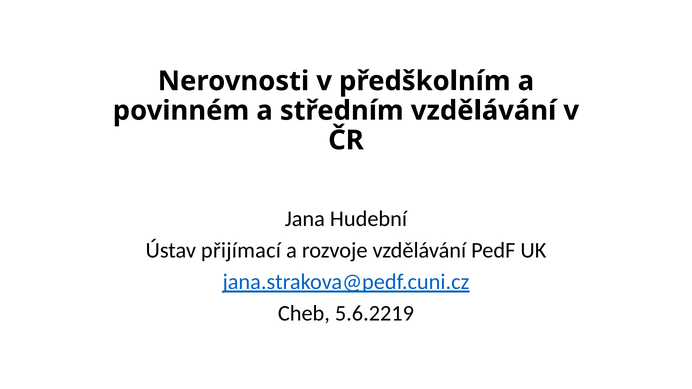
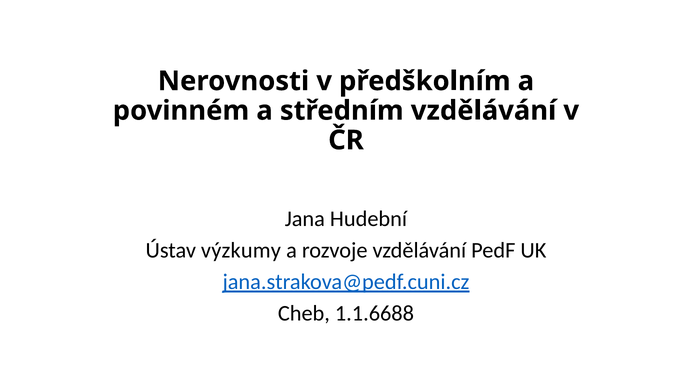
přijímací: přijímací -> výzkumy
5.6.2219: 5.6.2219 -> 1.1.6688
